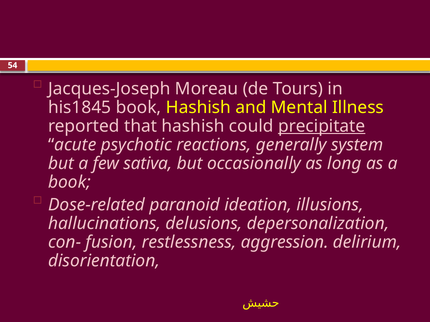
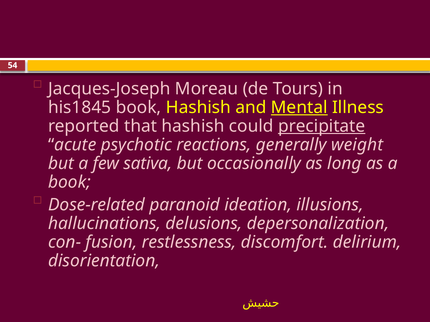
Mental underline: none -> present
system: system -> weight
aggression: aggression -> discomfort
